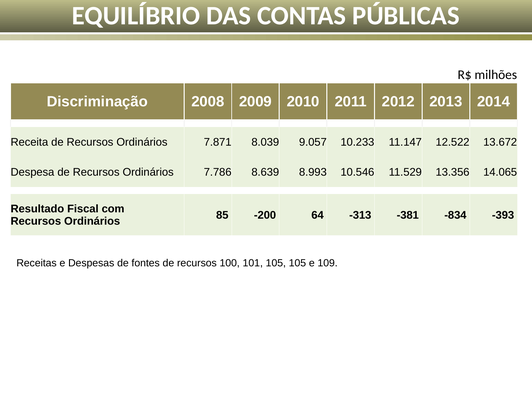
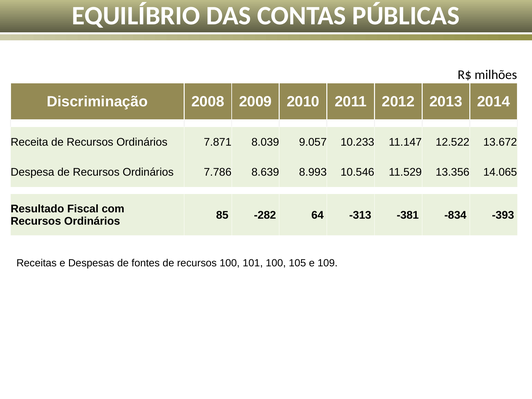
-200: -200 -> -282
101 105: 105 -> 100
